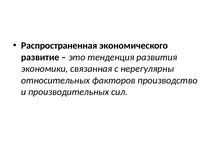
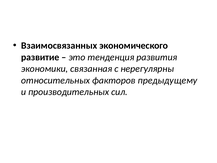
Распространенная: Распространенная -> Взаимосвязанных
производство: производство -> предыдущему
